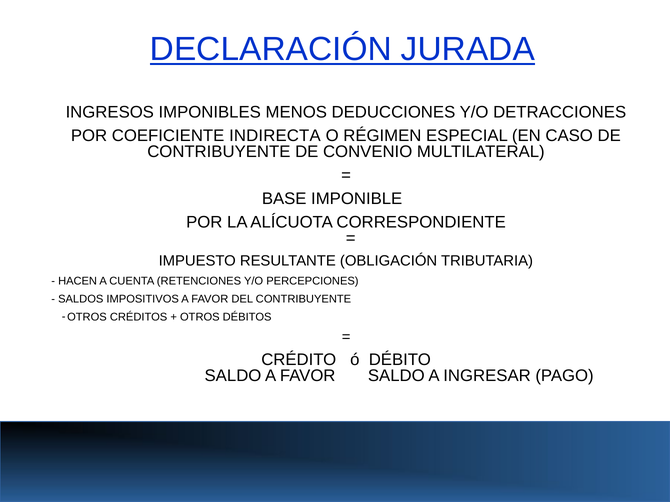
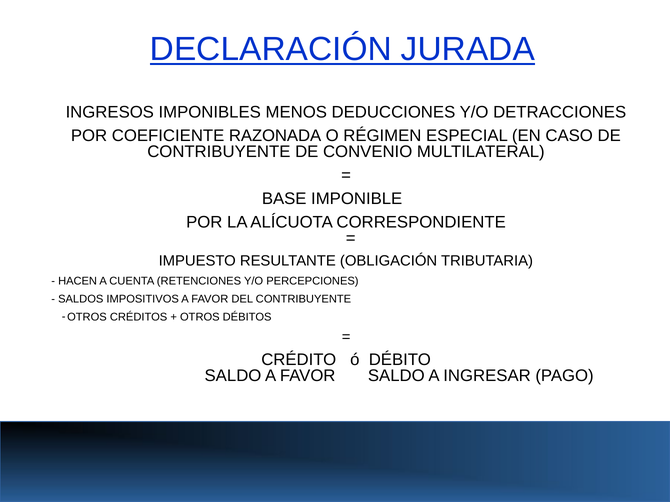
INDIRECTA: INDIRECTA -> RAZONADA
